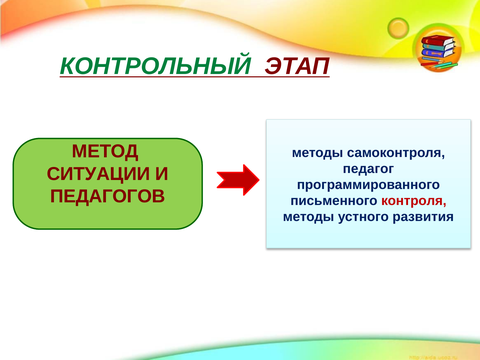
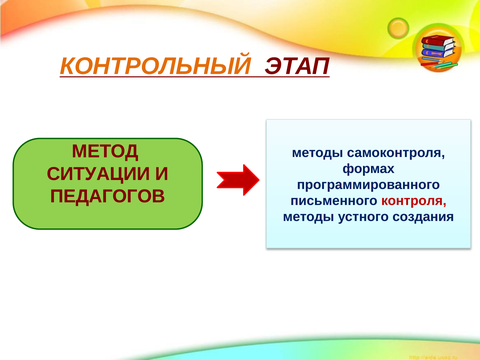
КОНТРОЛЬНЫЙ colour: green -> orange
педагог: педагог -> формах
развития: развития -> создания
